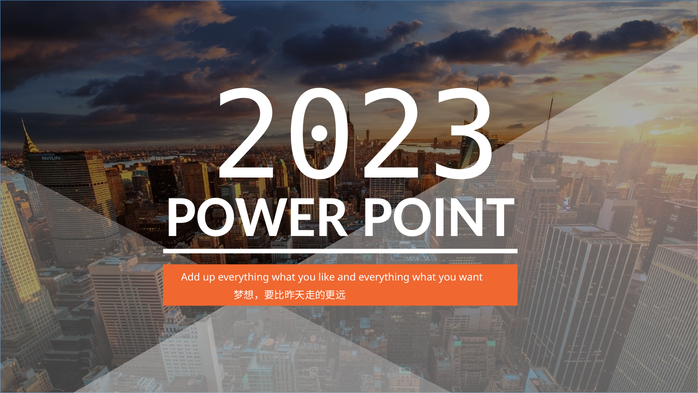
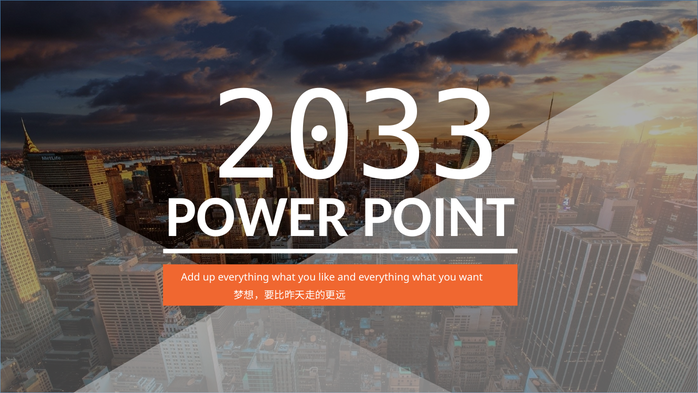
2023: 2023 -> 2033
